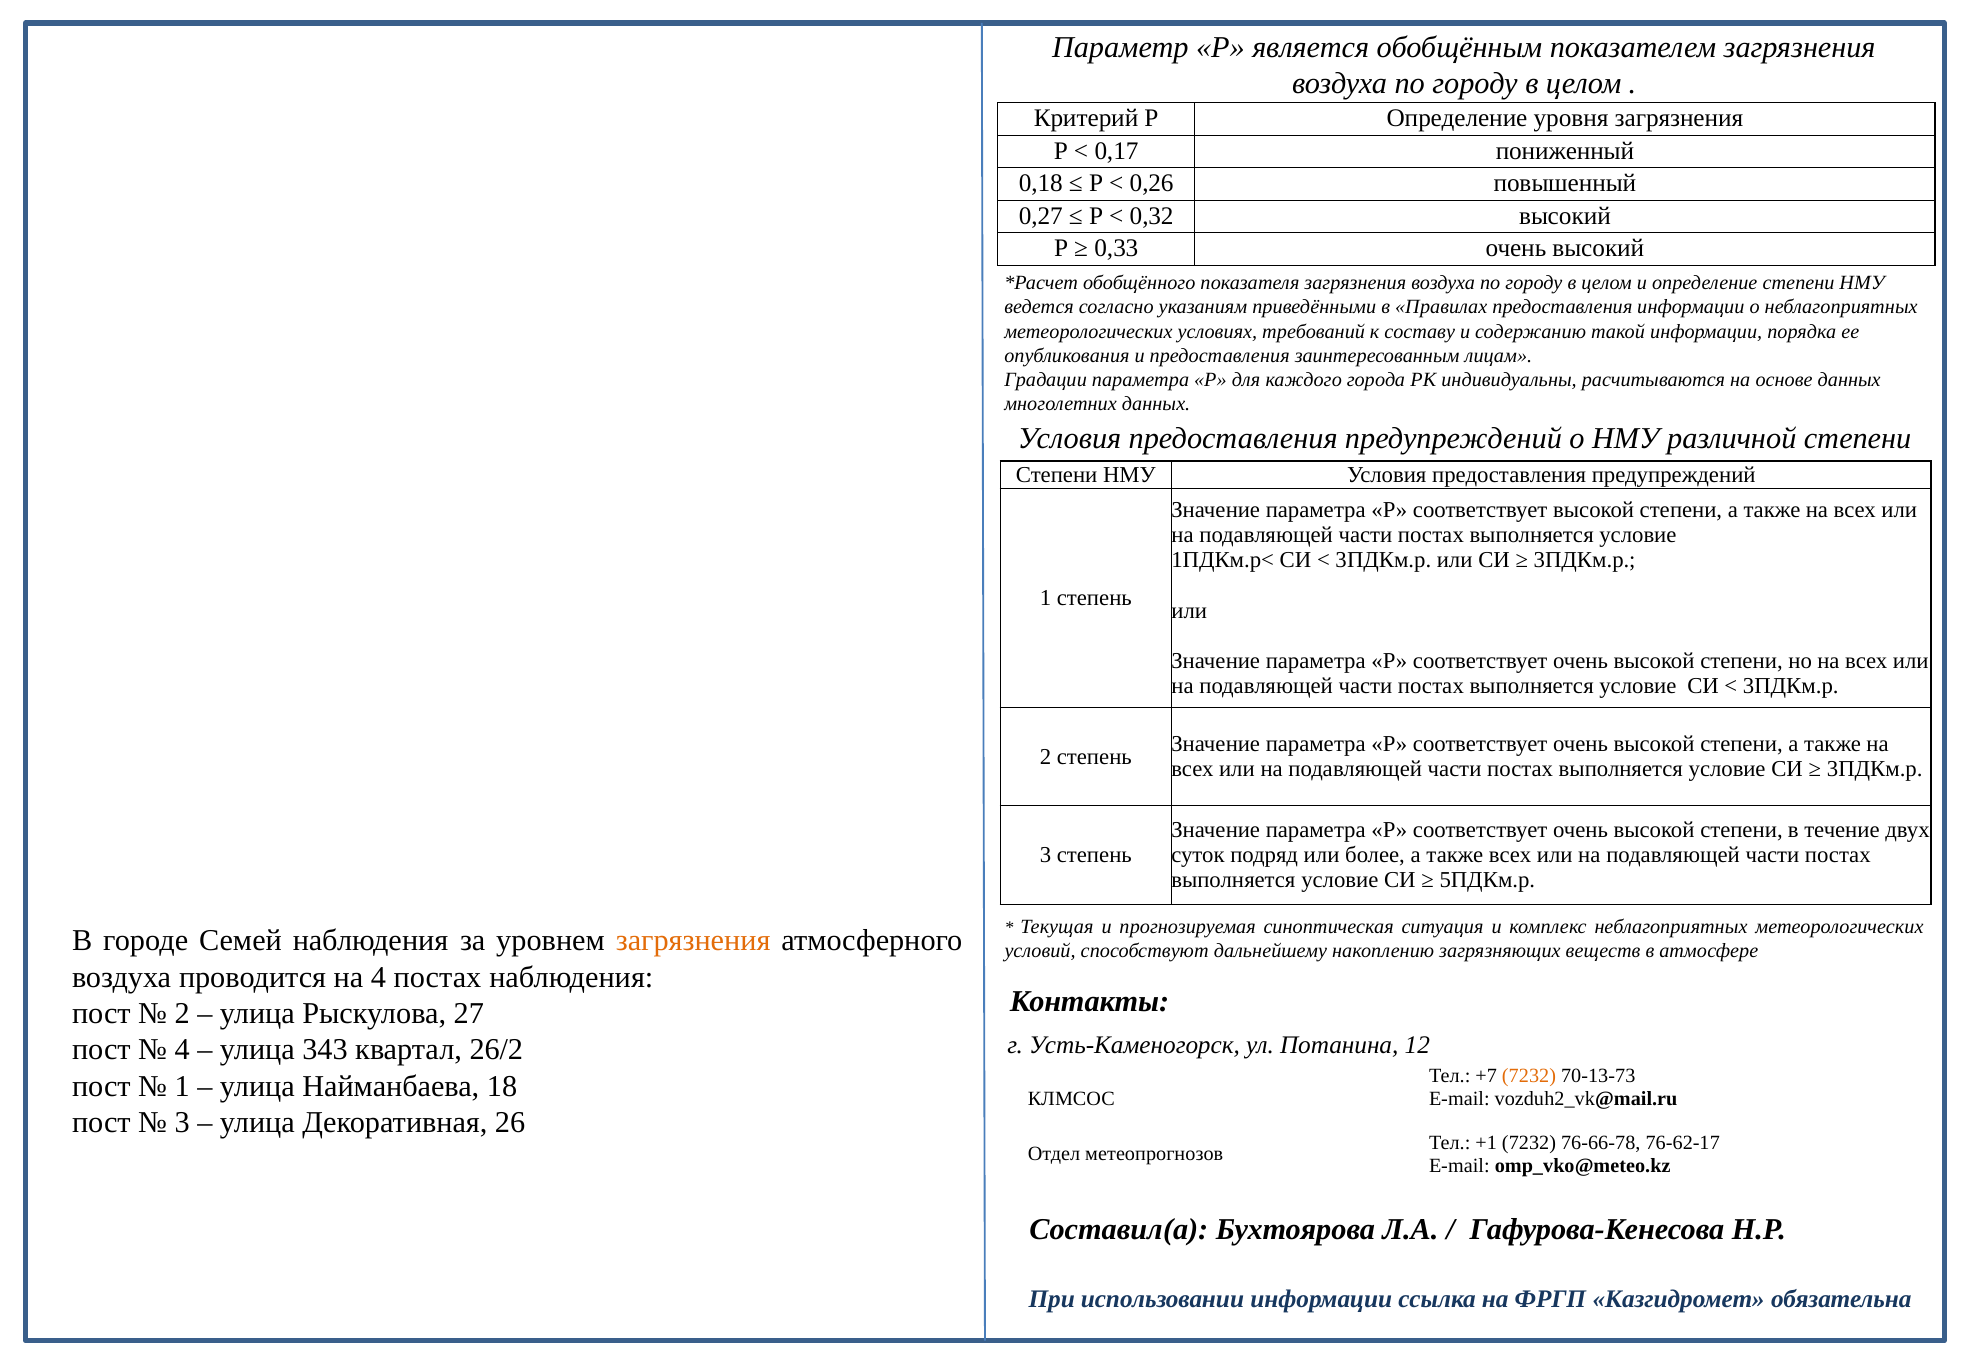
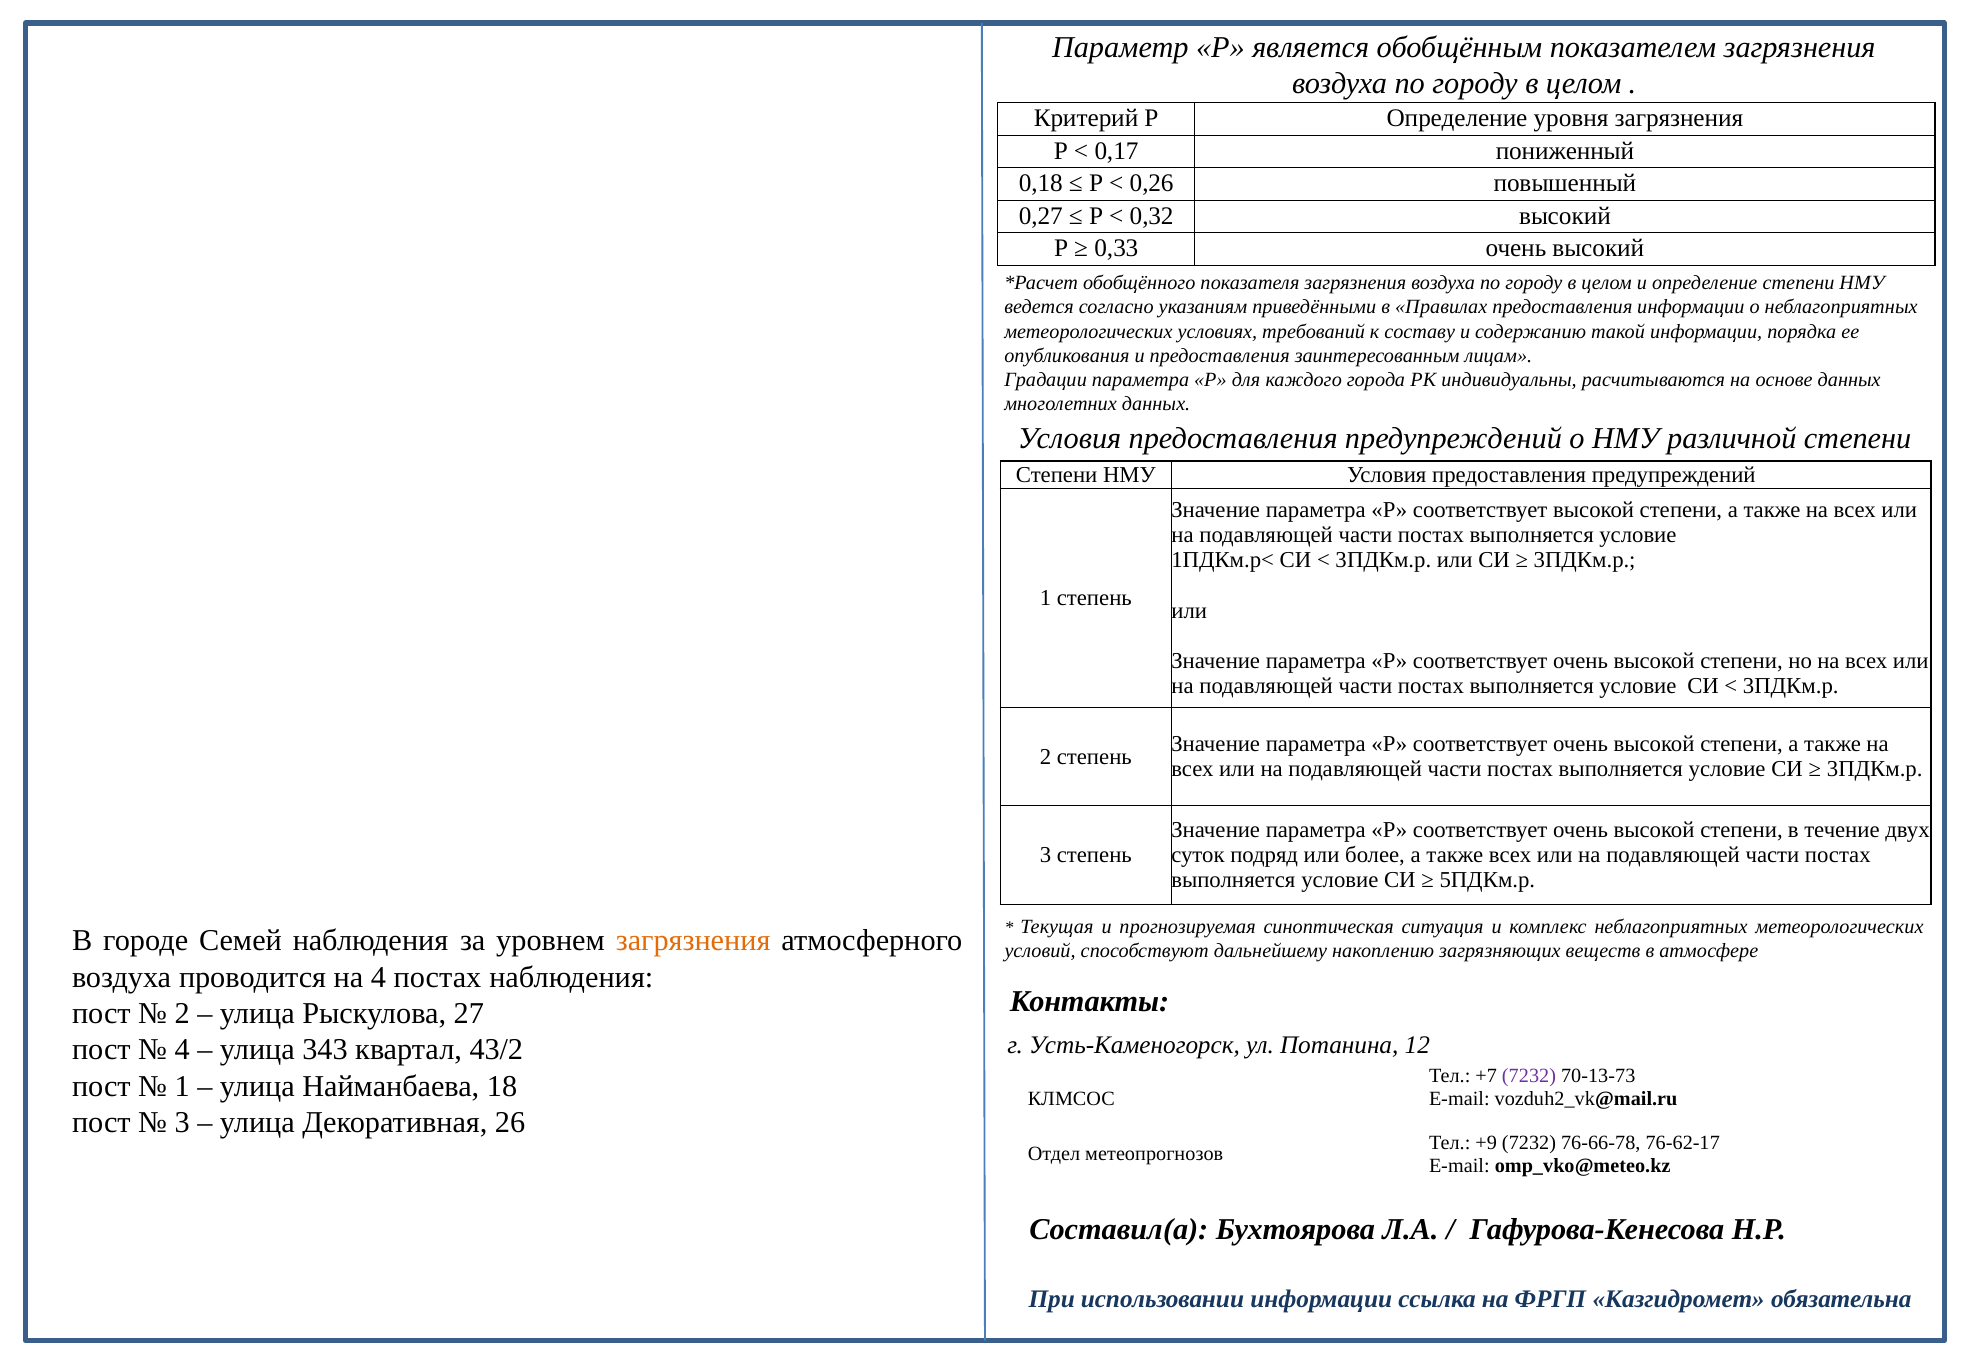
26/2: 26/2 -> 43/2
7232 at (1529, 1076) colour: orange -> purple
+1: +1 -> +9
